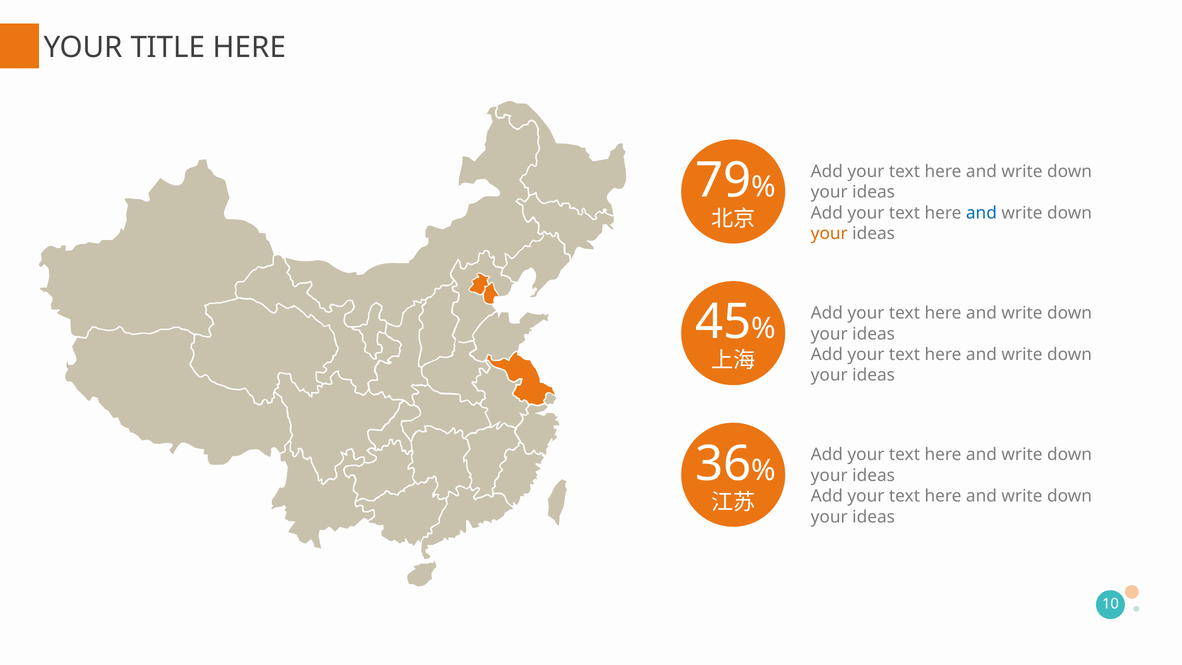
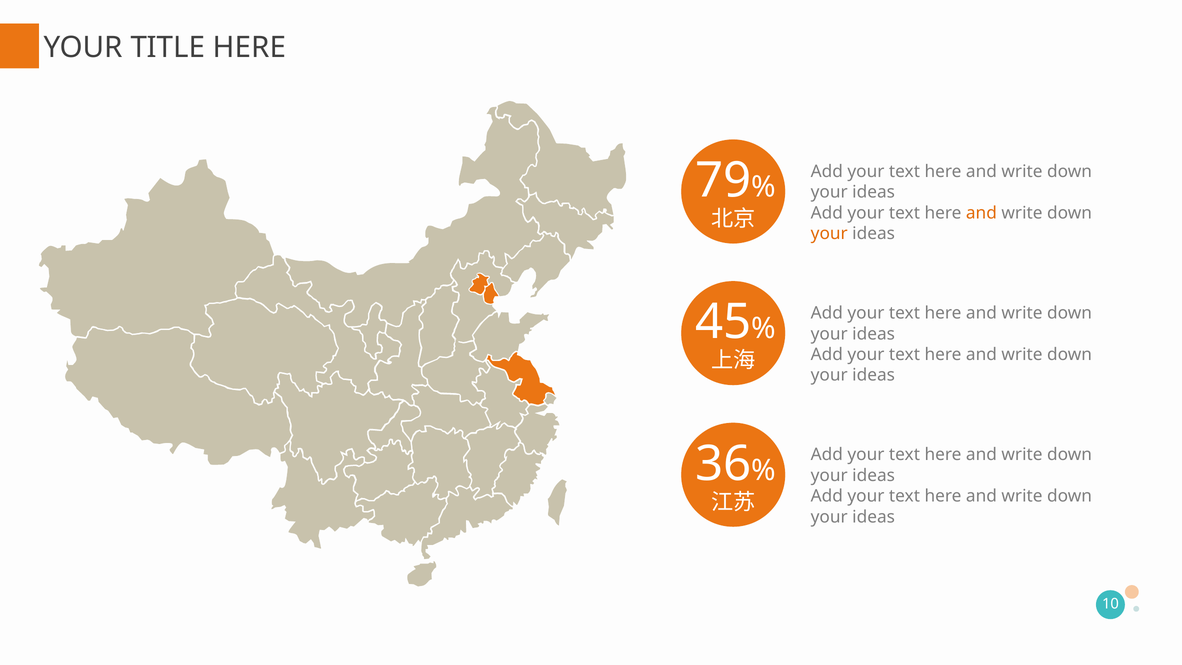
and at (981, 213) colour: blue -> orange
